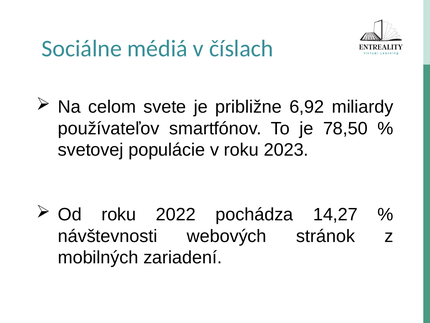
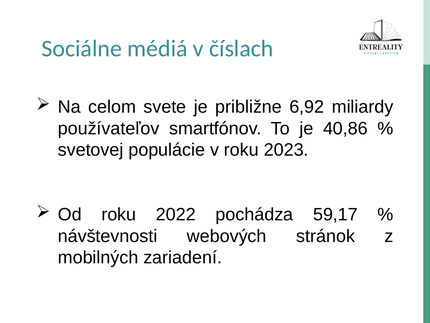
78,50: 78,50 -> 40,86
14,27: 14,27 -> 59,17
